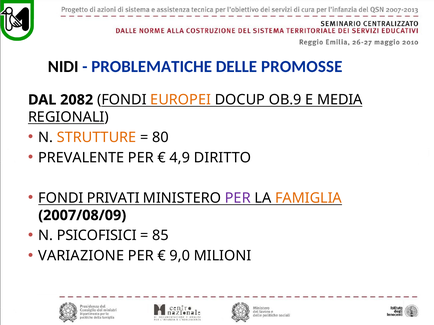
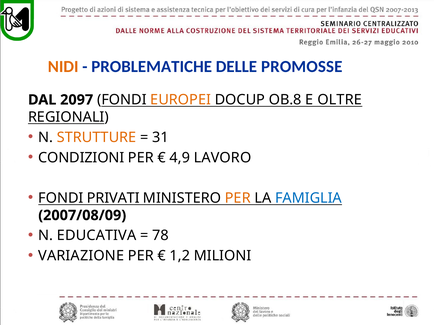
NIDI colour: black -> orange
2082: 2082 -> 2097
OB.9: OB.9 -> OB.8
MEDIA: MEDIA -> OLTRE
80: 80 -> 31
PREVALENTE: PREVALENTE -> CONDIZIONI
DIRITTO: DIRITTO -> LAVORO
PER at (238, 198) colour: purple -> orange
FAMIGLIA colour: orange -> blue
PSICOFISICI: PSICOFISICI -> EDUCATIVA
85: 85 -> 78
9,0: 9,0 -> 1,2
